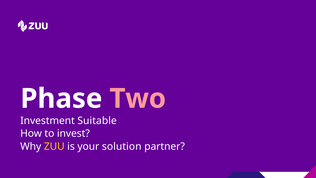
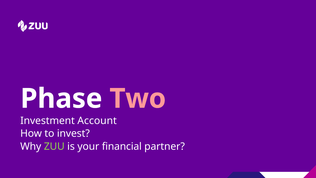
Suitable: Suitable -> Account
ZUU colour: yellow -> light green
solution: solution -> financial
